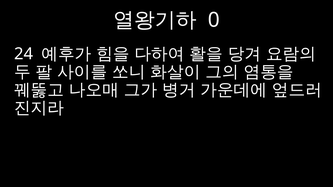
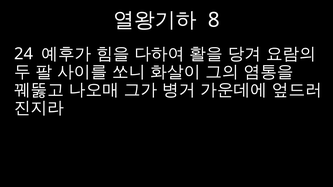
0: 0 -> 8
